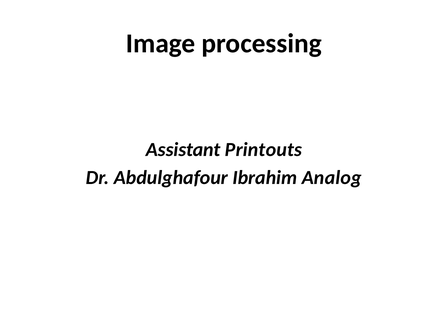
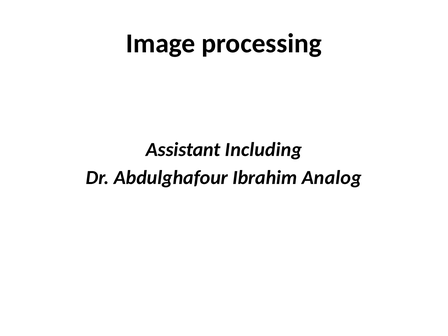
Printouts: Printouts -> Including
